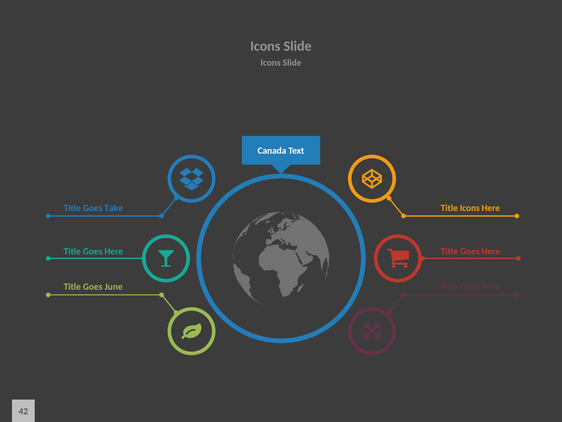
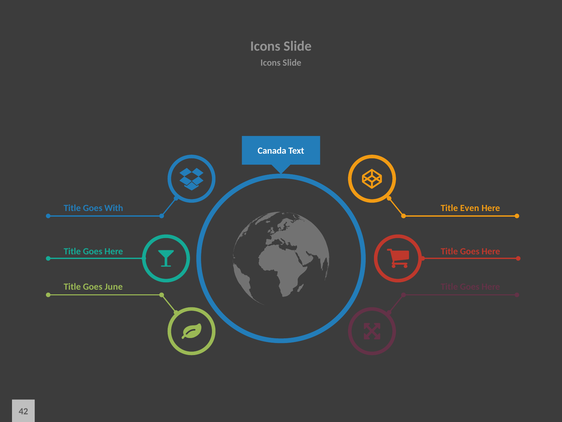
Take: Take -> With
Title Icons: Icons -> Even
